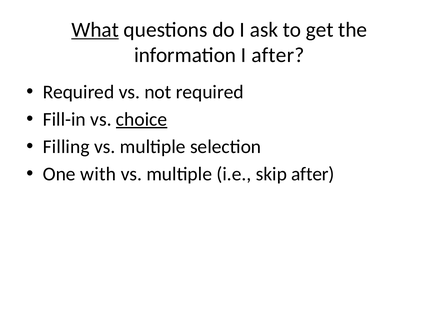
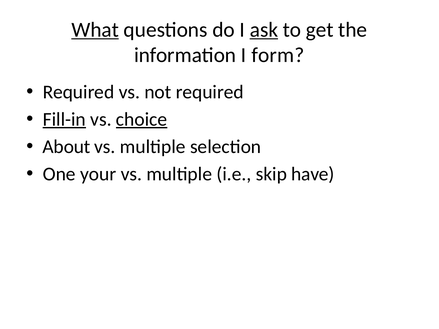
ask underline: none -> present
I after: after -> form
Fill-in underline: none -> present
Filling: Filling -> About
with: with -> your
skip after: after -> have
